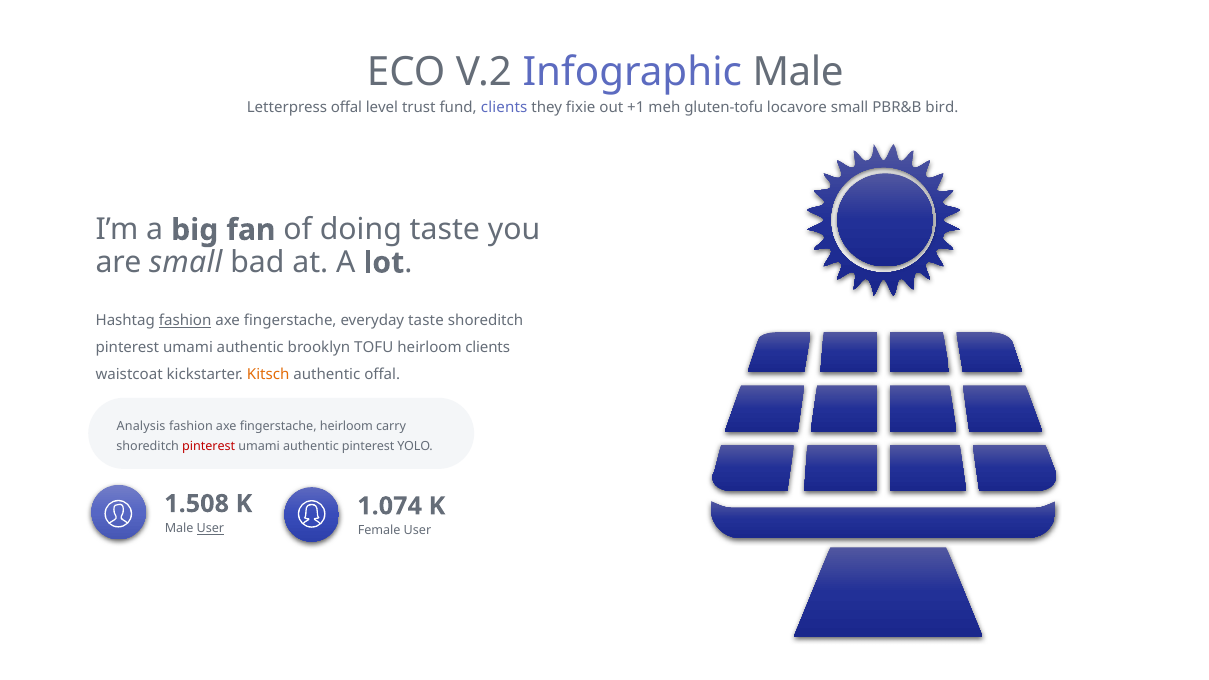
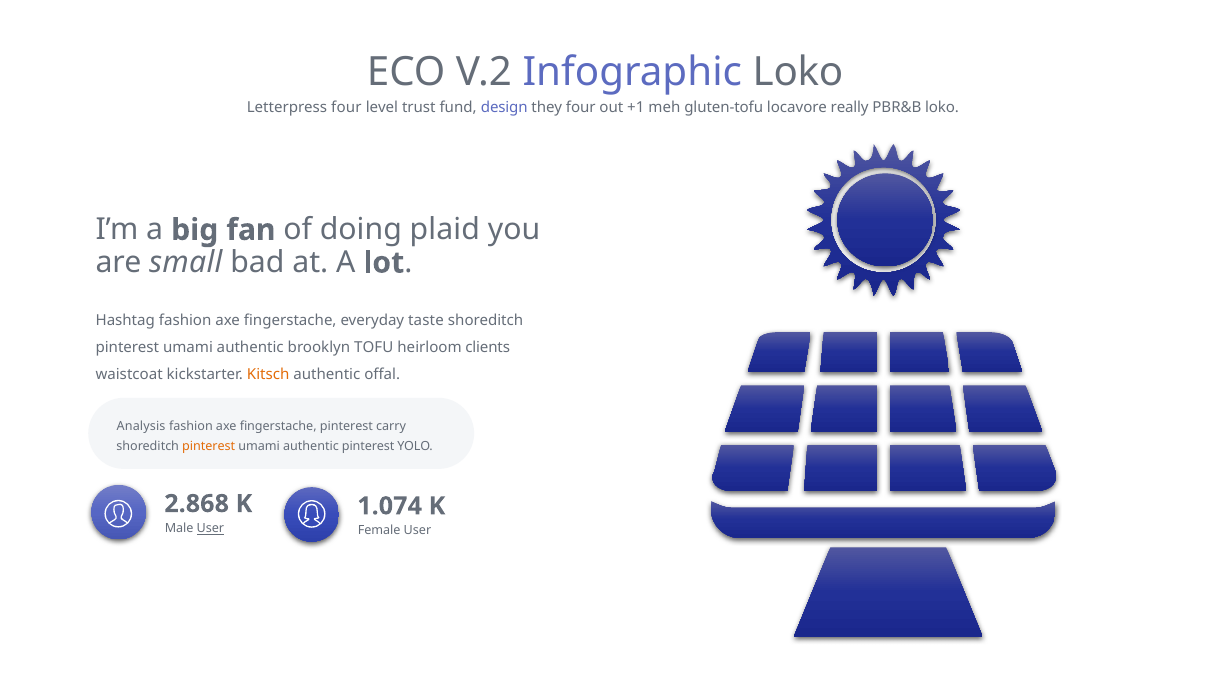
Infographic Male: Male -> Loko
Letterpress offal: offal -> four
fund clients: clients -> design
they fixie: fixie -> four
locavore small: small -> really
PBR&B bird: bird -> loko
doing taste: taste -> plaid
fashion at (185, 321) underline: present -> none
fingerstache heirloom: heirloom -> pinterest
pinterest at (209, 446) colour: red -> orange
1.508: 1.508 -> 2.868
